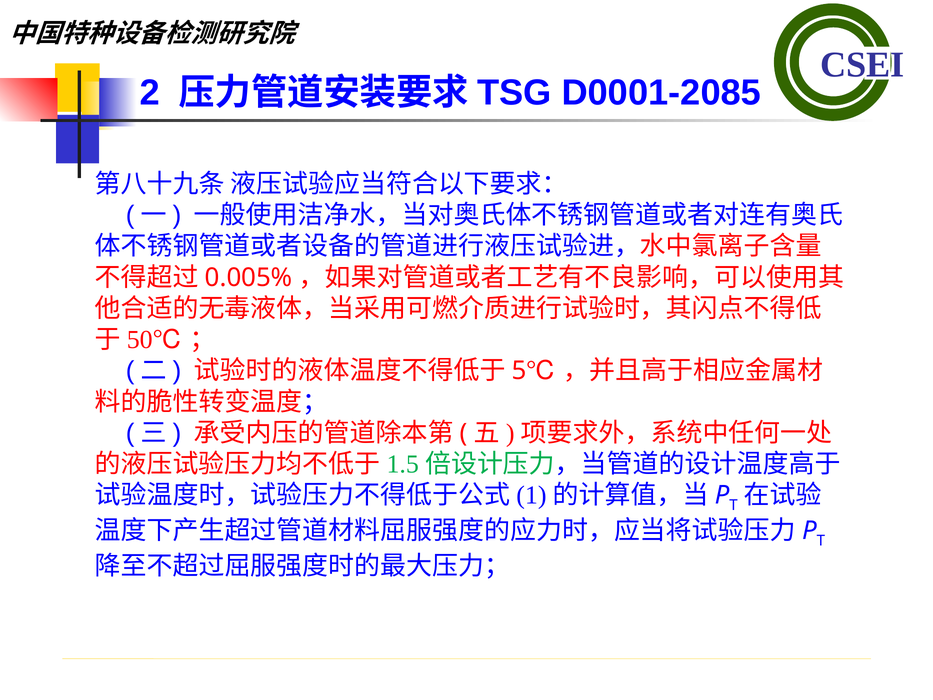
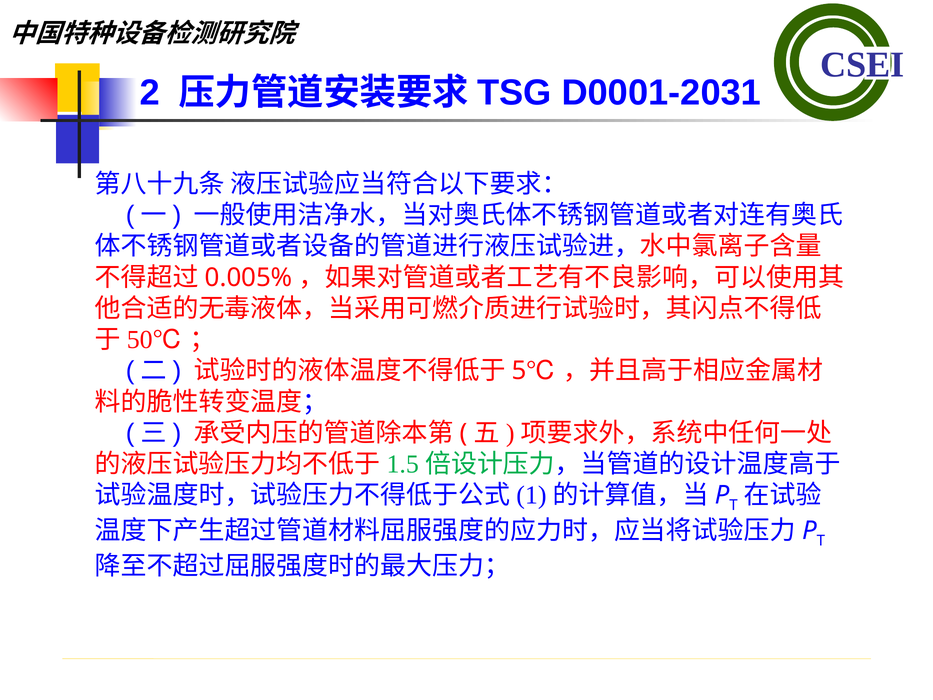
D0001-2085: D0001-2085 -> D0001-2031
